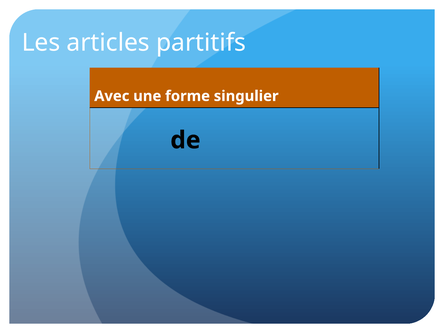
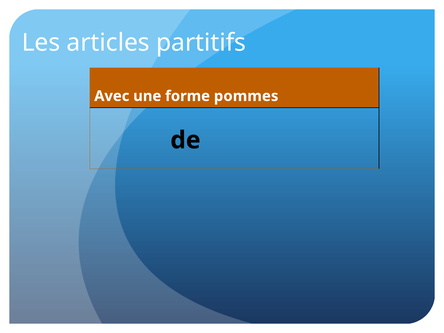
singulier: singulier -> pommes
